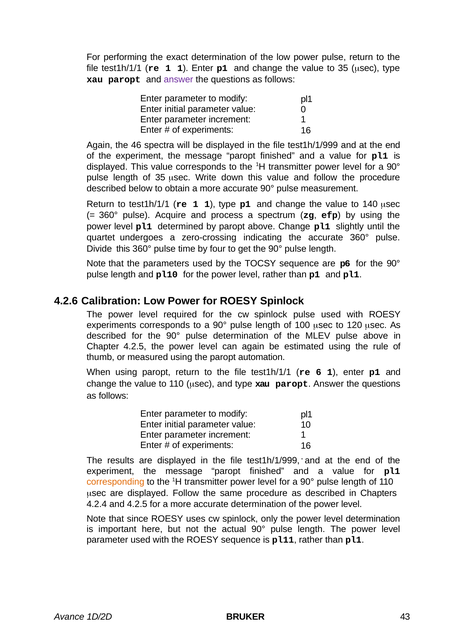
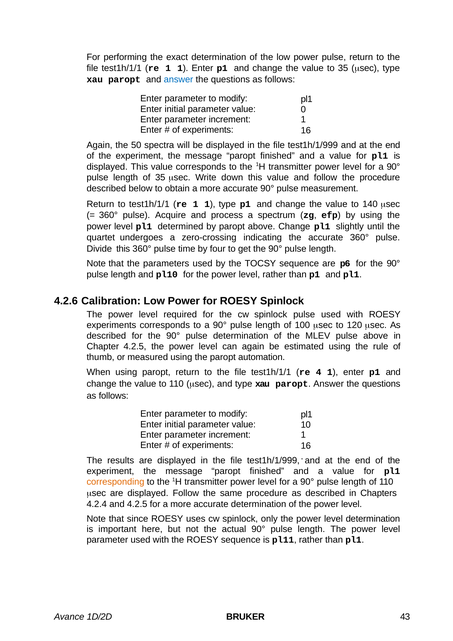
answer at (178, 79) colour: purple -> blue
46: 46 -> 50
6: 6 -> 4
